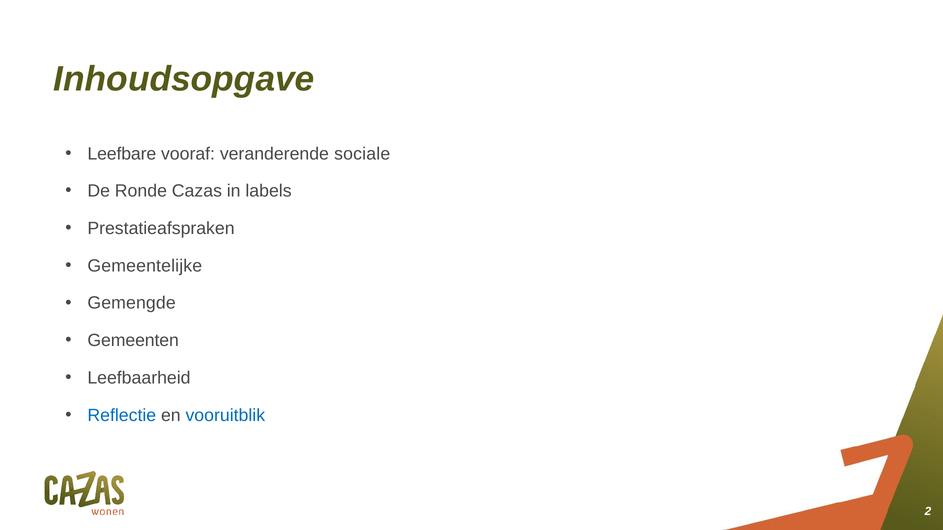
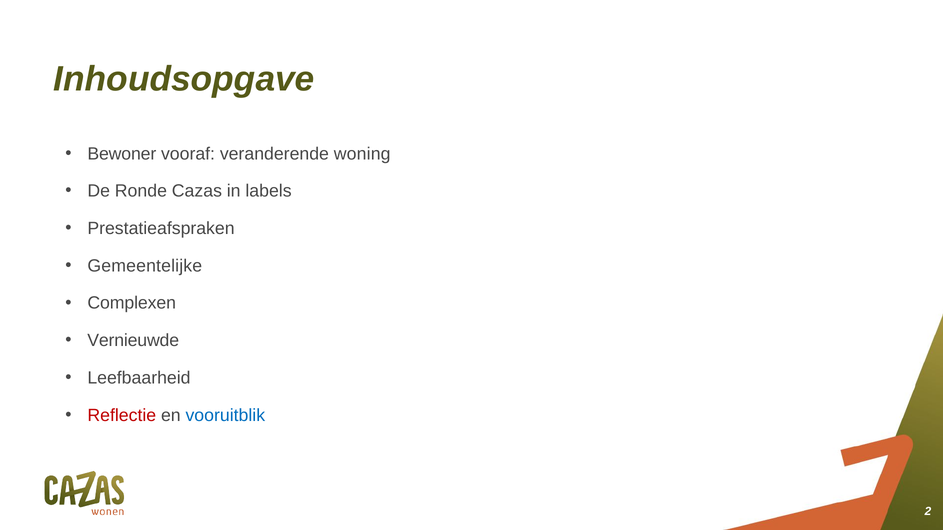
Leefbare: Leefbare -> Bewoner
sociale: sociale -> woning
Gemengde: Gemengde -> Complexen
Gemeenten: Gemeenten -> Vernieuwde
Reflectie colour: blue -> red
